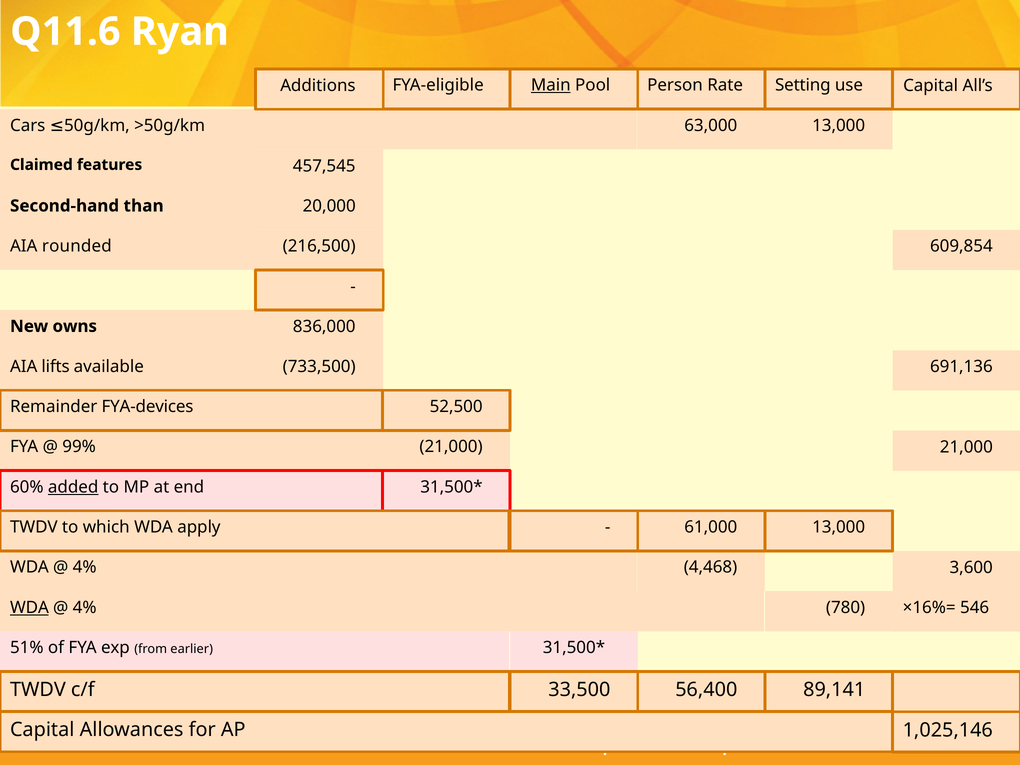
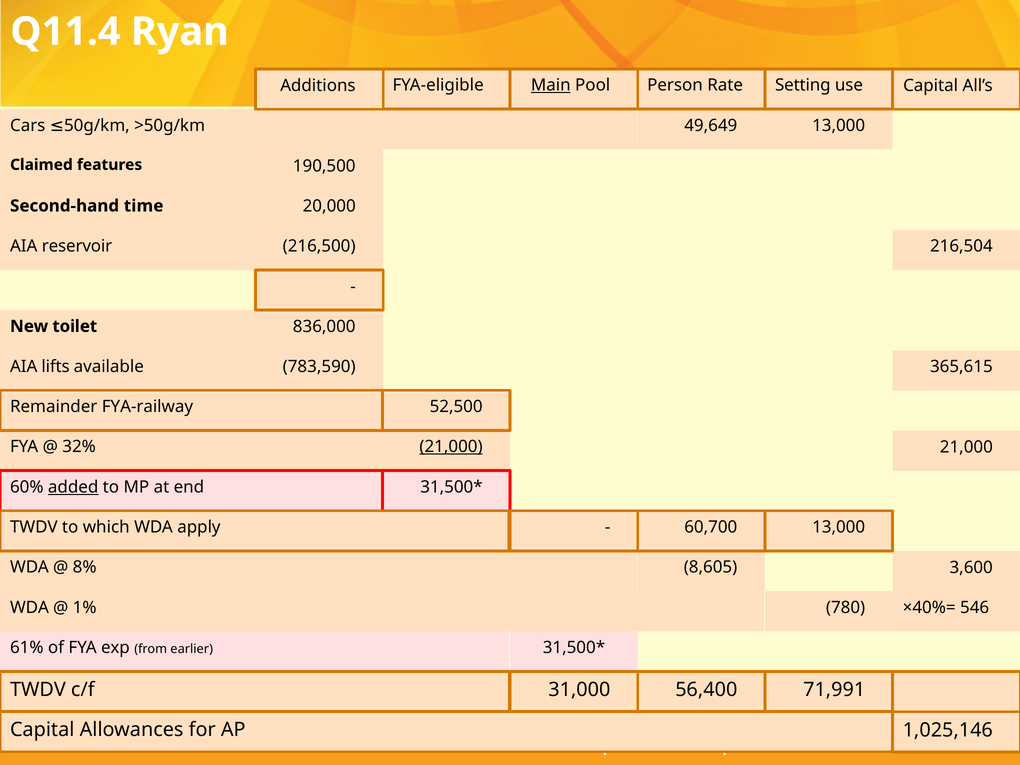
Q11.6: Q11.6 -> Q11.4
63,000: 63,000 -> 49,649
457,545: 457,545 -> 190,500
than: than -> time
rounded: rounded -> reservoir
609,854: 609,854 -> 216,504
owns: owns -> toilet
733,500: 733,500 -> 783,590
691,136: 691,136 -> 365,615
FYA-devices: FYA-devices -> FYA-railway
99%: 99% -> 32%
21,000 at (451, 447) underline: none -> present
61,000: 61,000 -> 60,700
4% at (85, 567): 4% -> 8%
4,468: 4,468 -> 8,605
WDA at (29, 608) underline: present -> none
4% at (85, 608): 4% -> 1%
×16%=: ×16%= -> ×40%=
51%: 51% -> 61%
33,500: 33,500 -> 31,000
89,141: 89,141 -> 71,991
